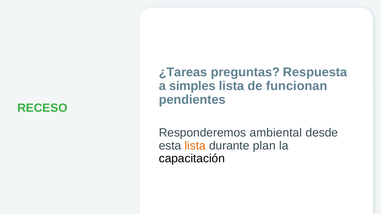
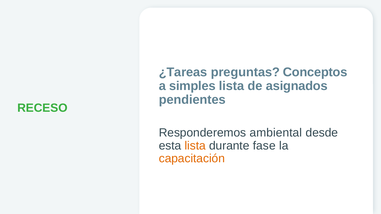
Respuesta: Respuesta -> Conceptos
funcionan: funcionan -> asignados
plan: plan -> fase
capacitación colour: black -> orange
